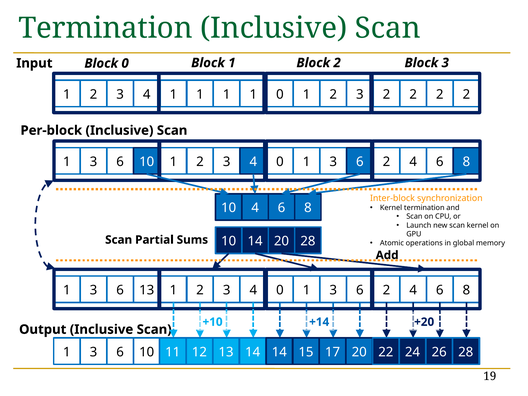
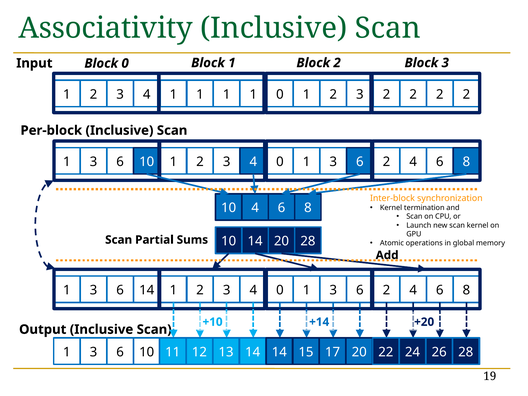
Termination at (106, 28): Termination -> Associativity
6 13: 13 -> 14
